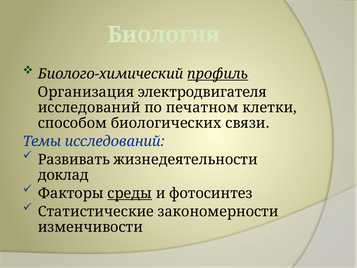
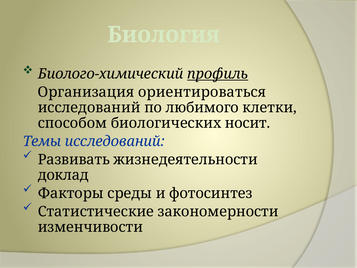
электродвигателя: электродвигателя -> ориентироваться
печатном: печатном -> любимого
связи: связи -> носит
среды underline: present -> none
